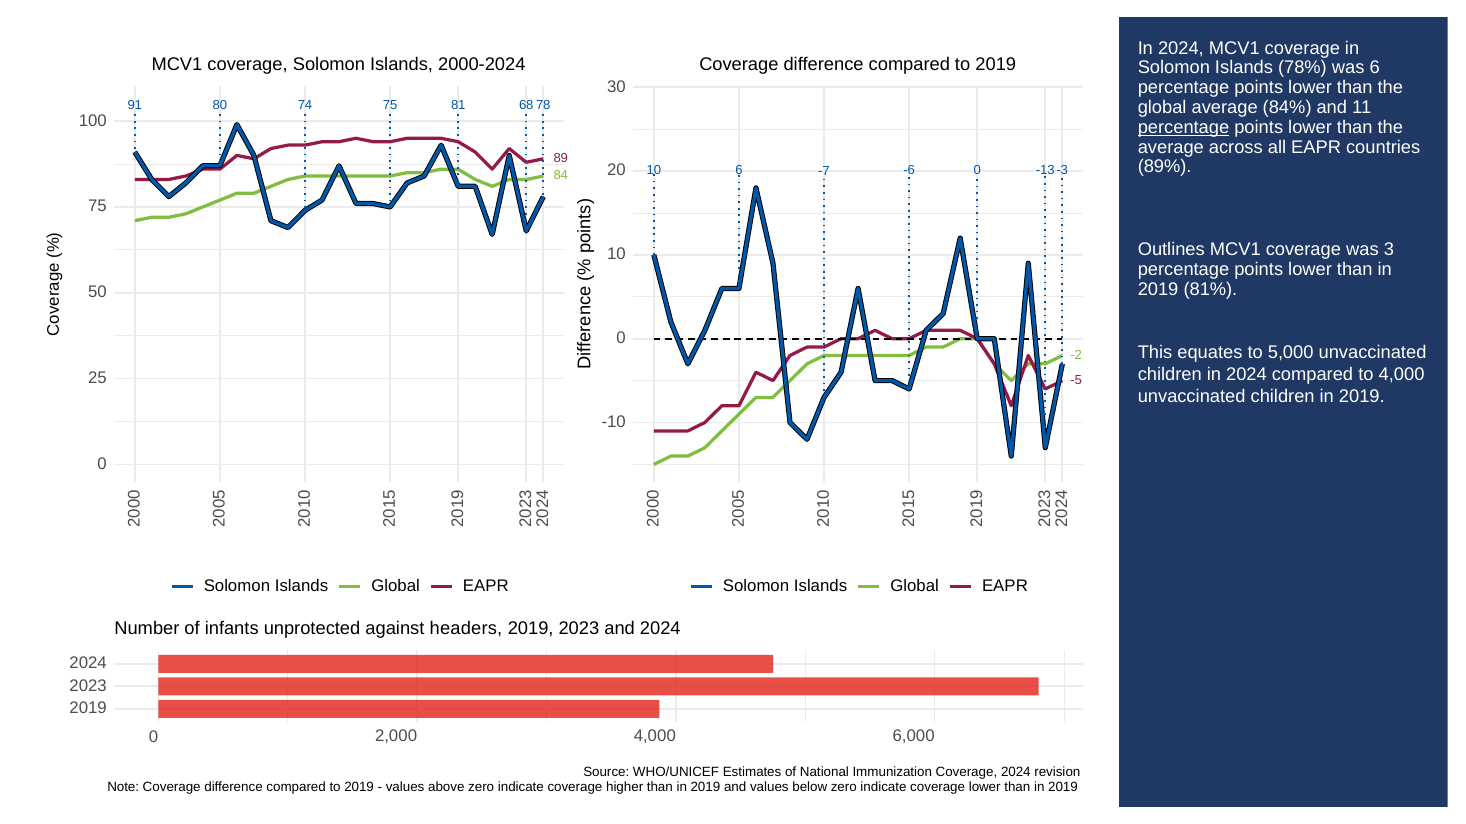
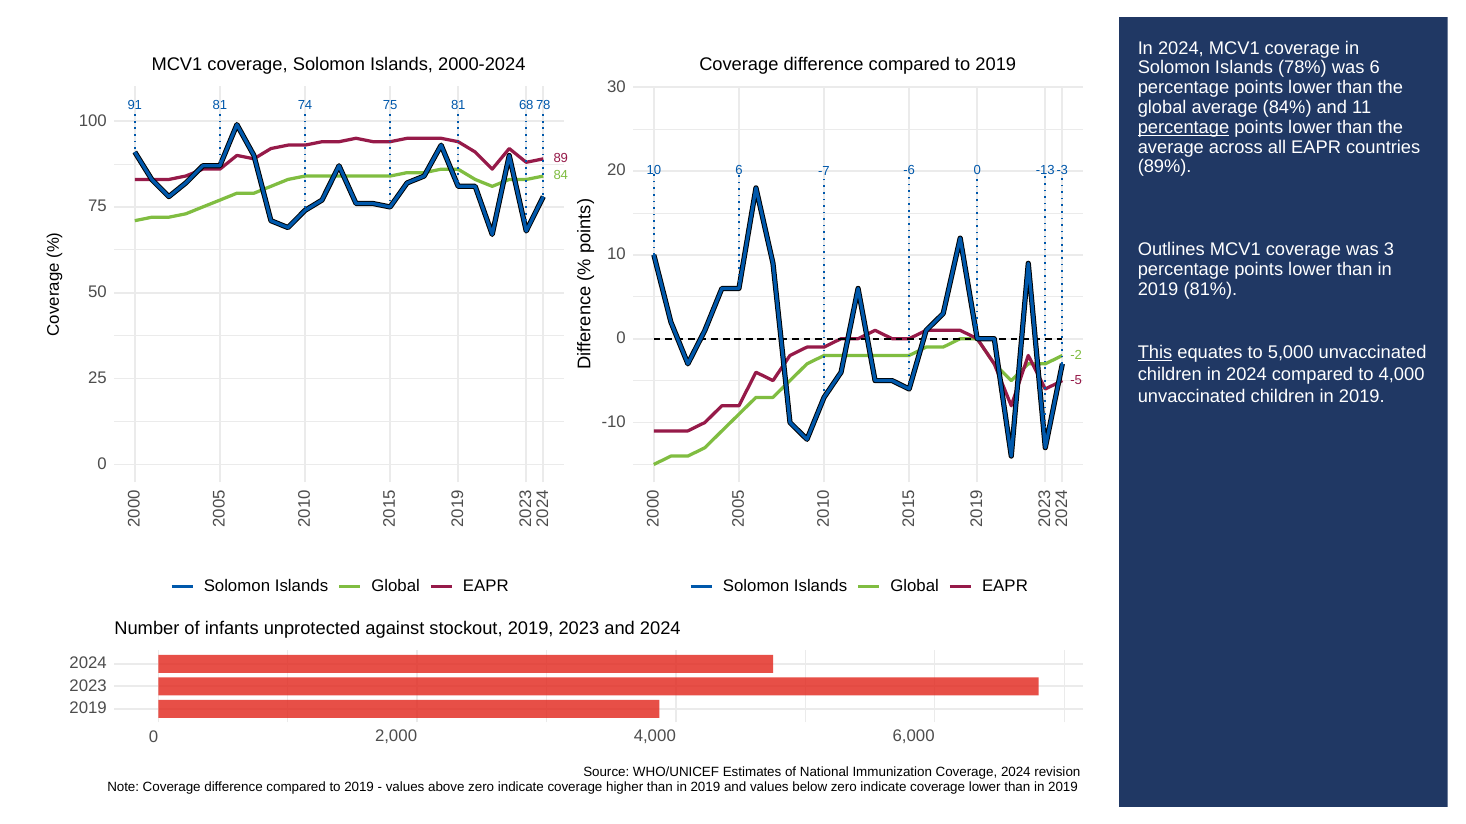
91 80: 80 -> 81
This underline: none -> present
headers: headers -> stockout
